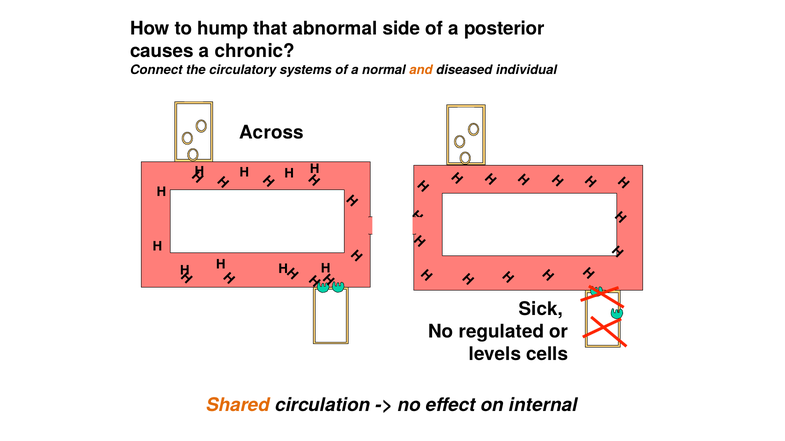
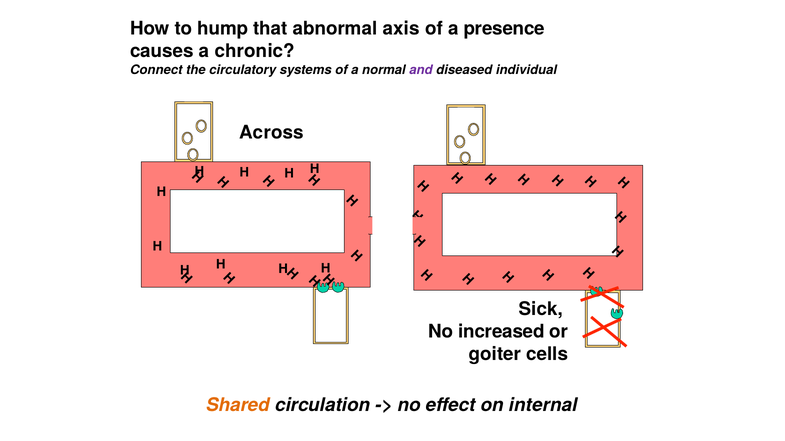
side: side -> axis
posterior: posterior -> presence
and colour: orange -> purple
regulated: regulated -> increased
levels: levels -> goiter
